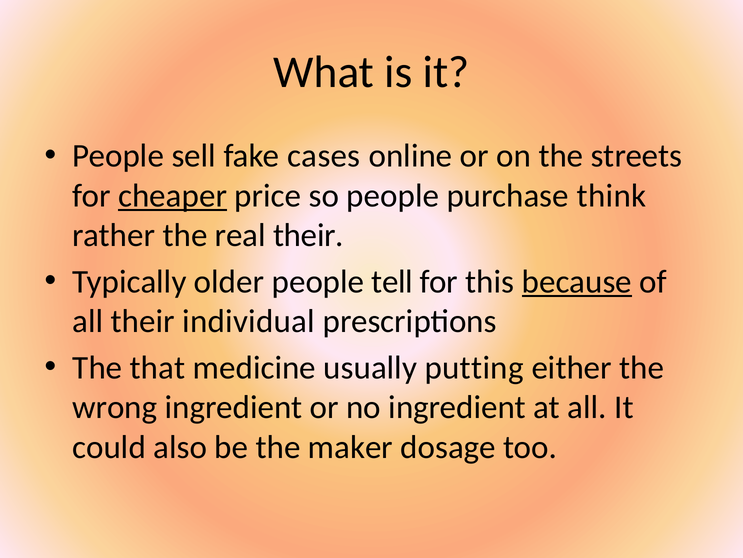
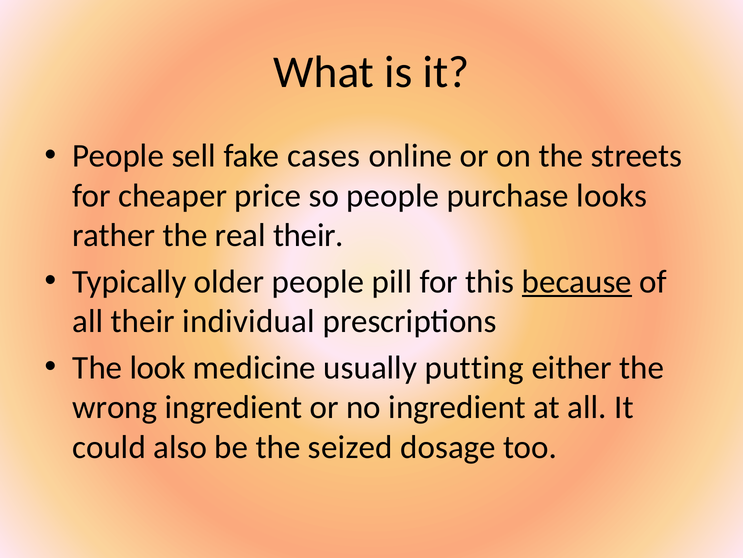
cheaper underline: present -> none
think: think -> looks
tell: tell -> pill
that: that -> look
maker: maker -> seized
